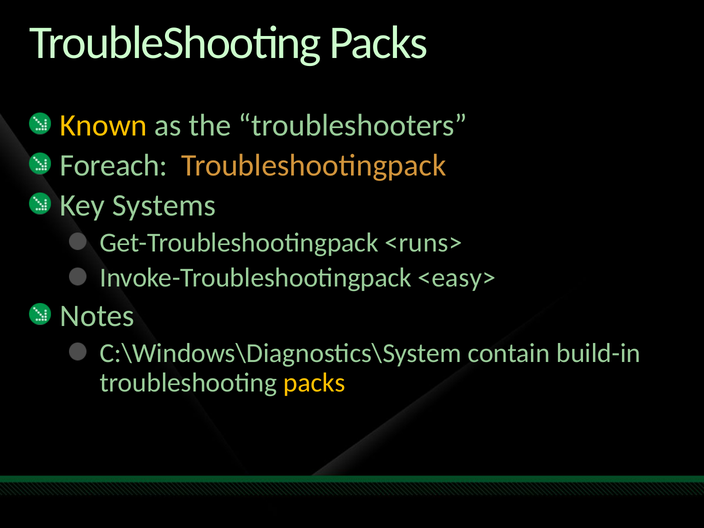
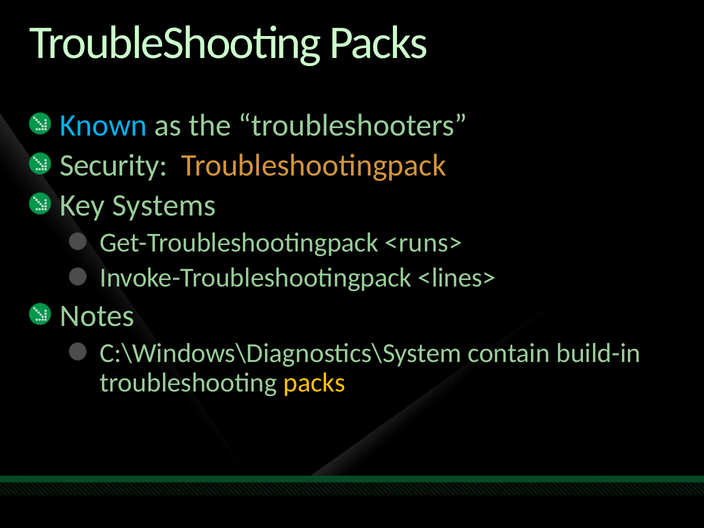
Known colour: yellow -> light blue
Foreach: Foreach -> Security
<easy>: <easy> -> <lines>
